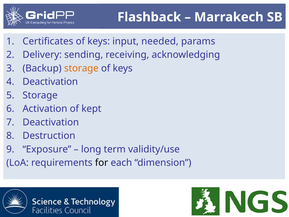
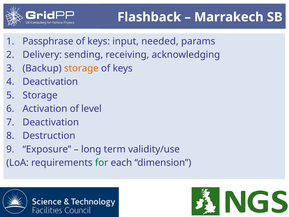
Certificates: Certificates -> Passphrase
kept: kept -> level
for colour: black -> green
